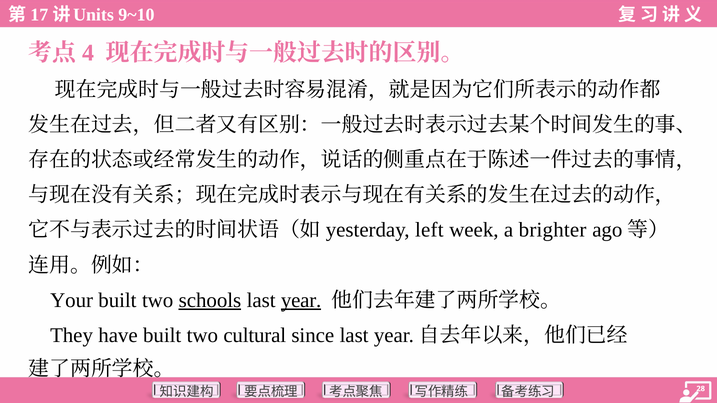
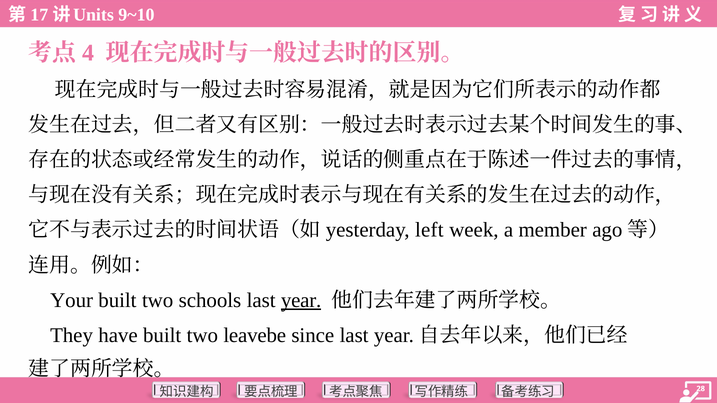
brighter: brighter -> member
schools underline: present -> none
cultural: cultural -> leavebe
